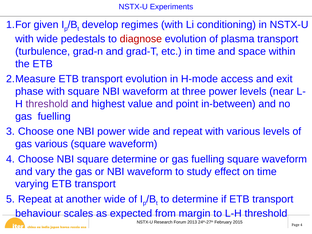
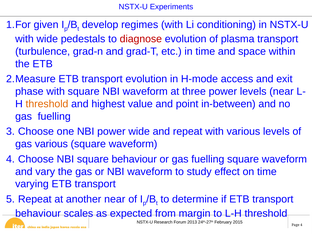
threshold at (47, 104) colour: purple -> orange
square determine: determine -> behaviour
another wide: wide -> near
